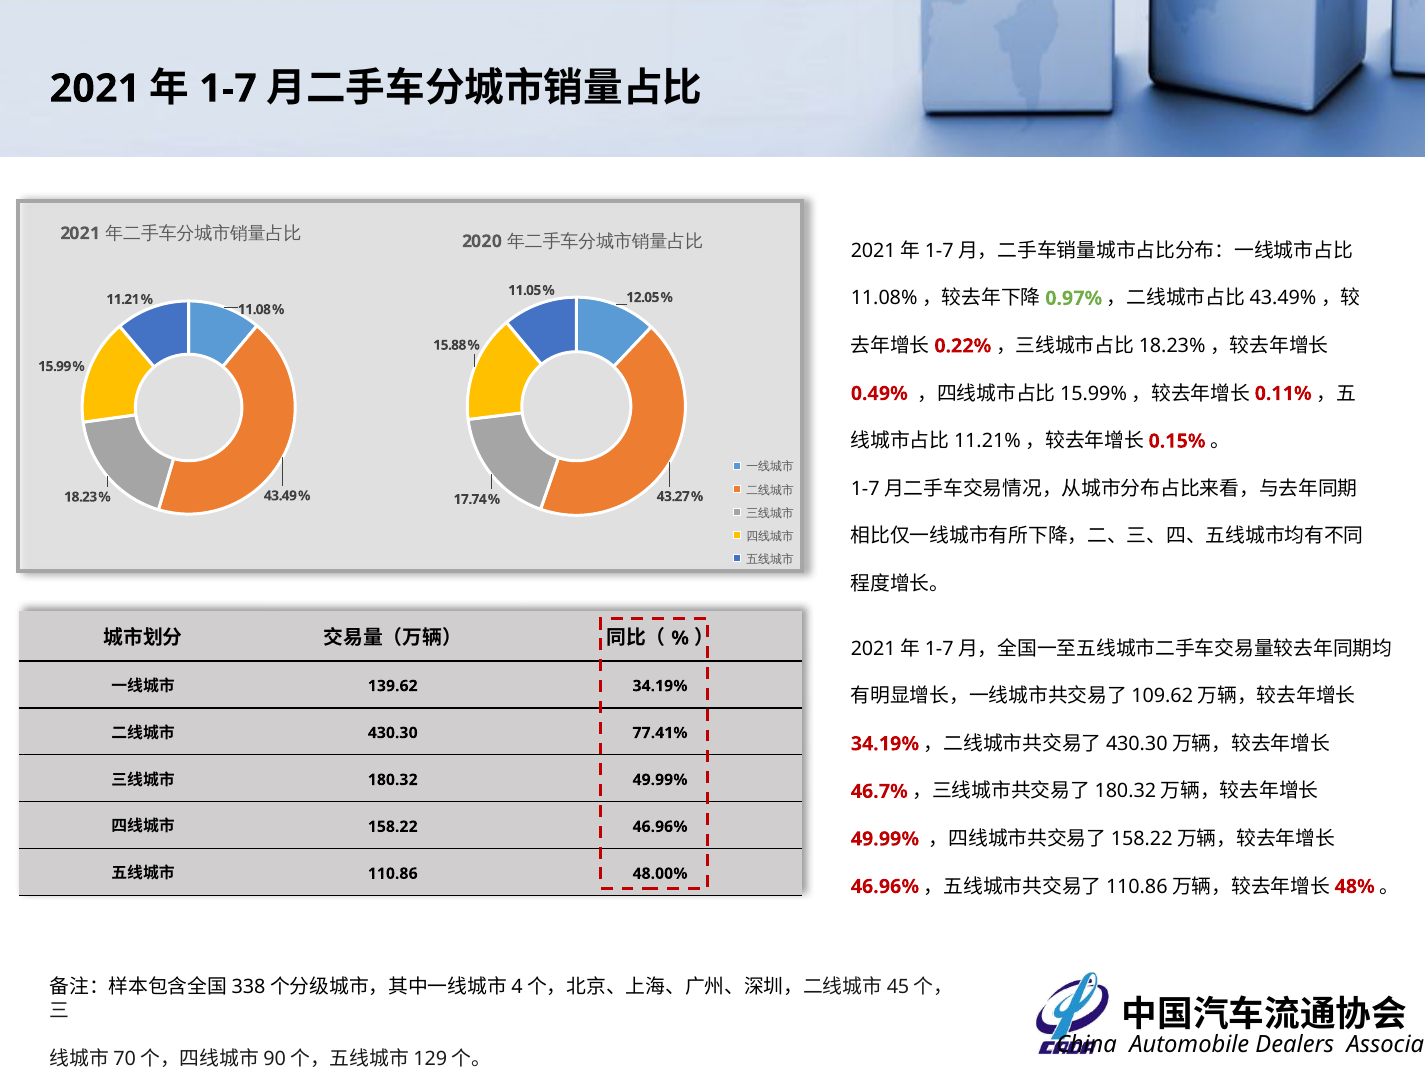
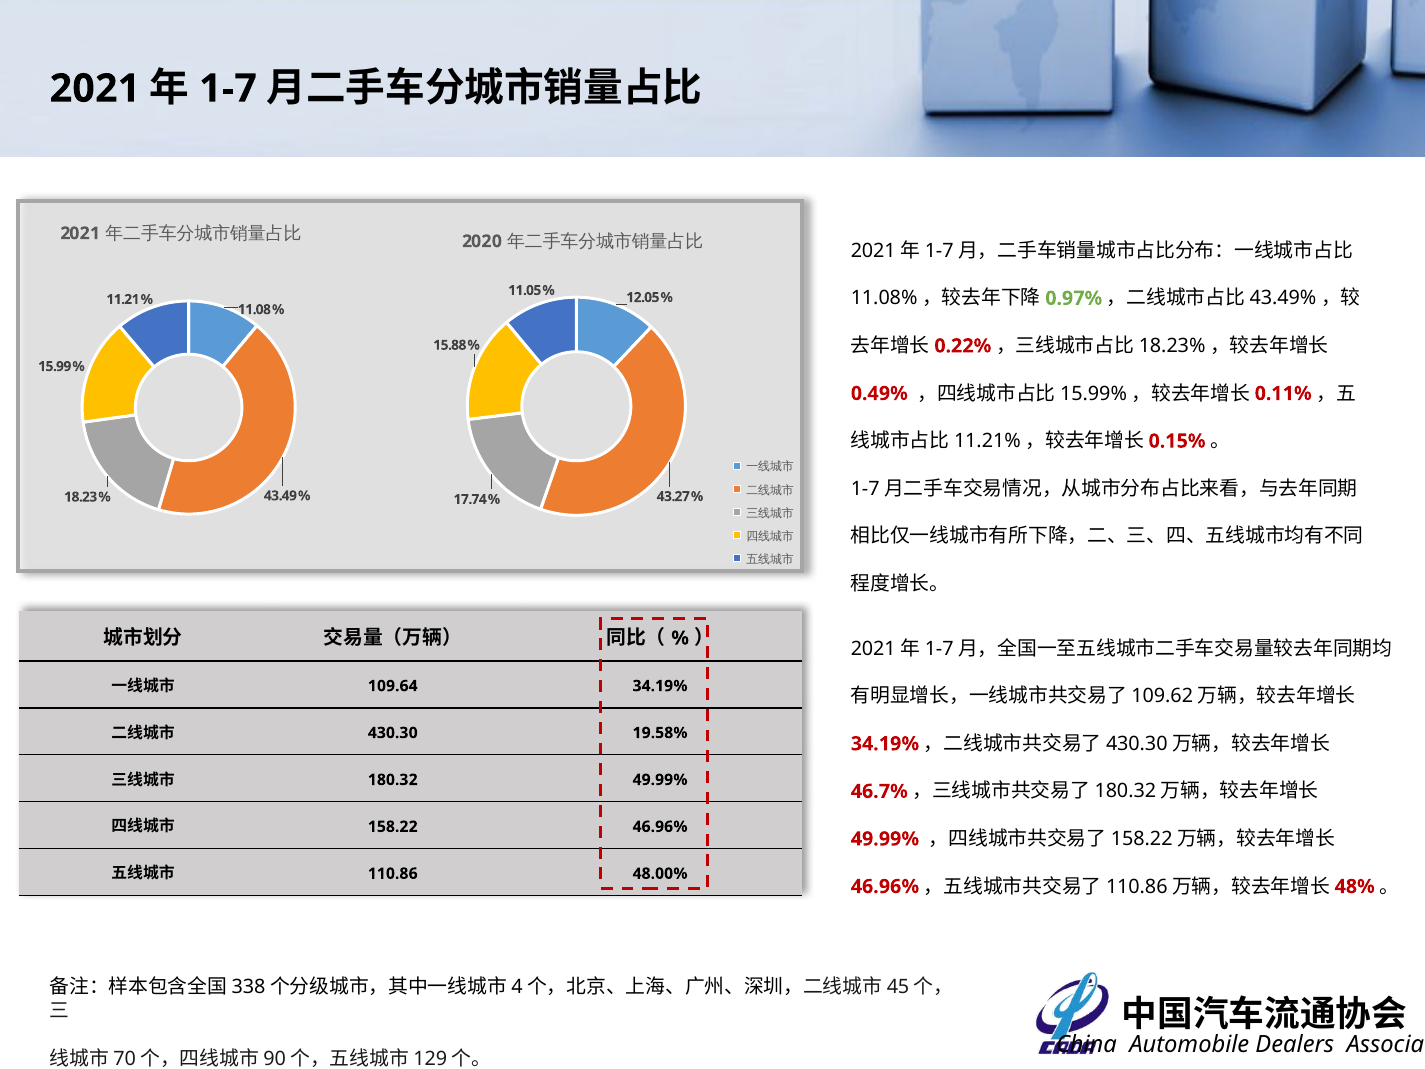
139.62: 139.62 -> 109.64
77.41%: 77.41% -> 19.58%
